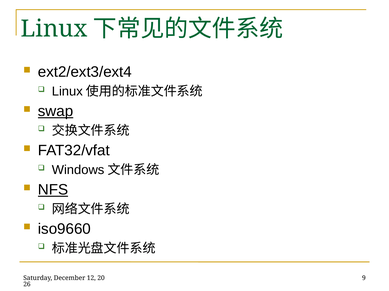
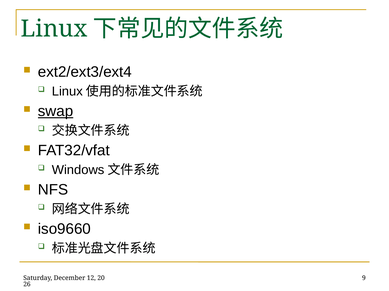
NFS underline: present -> none
